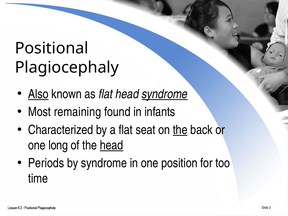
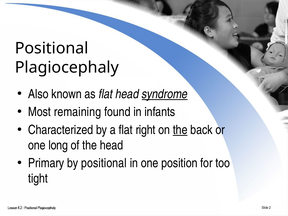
Also underline: present -> none
seat: seat -> right
head at (111, 145) underline: present -> none
Periods: Periods -> Primary
by syndrome: syndrome -> positional
time: time -> tight
